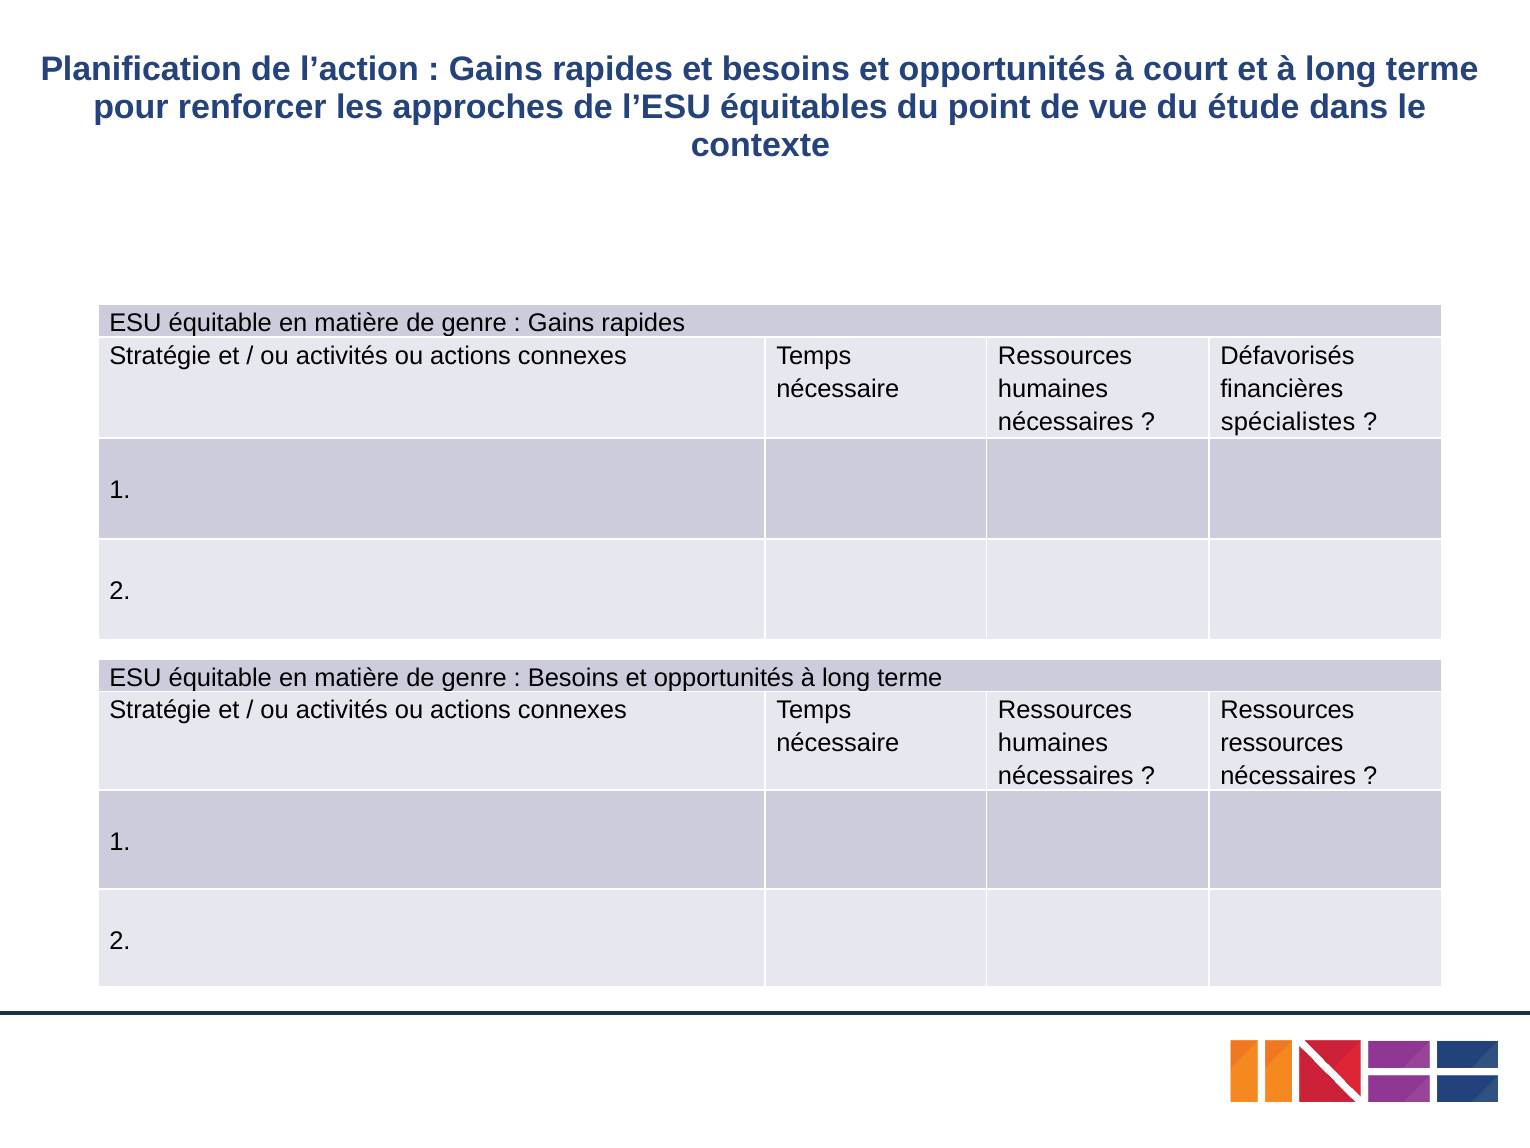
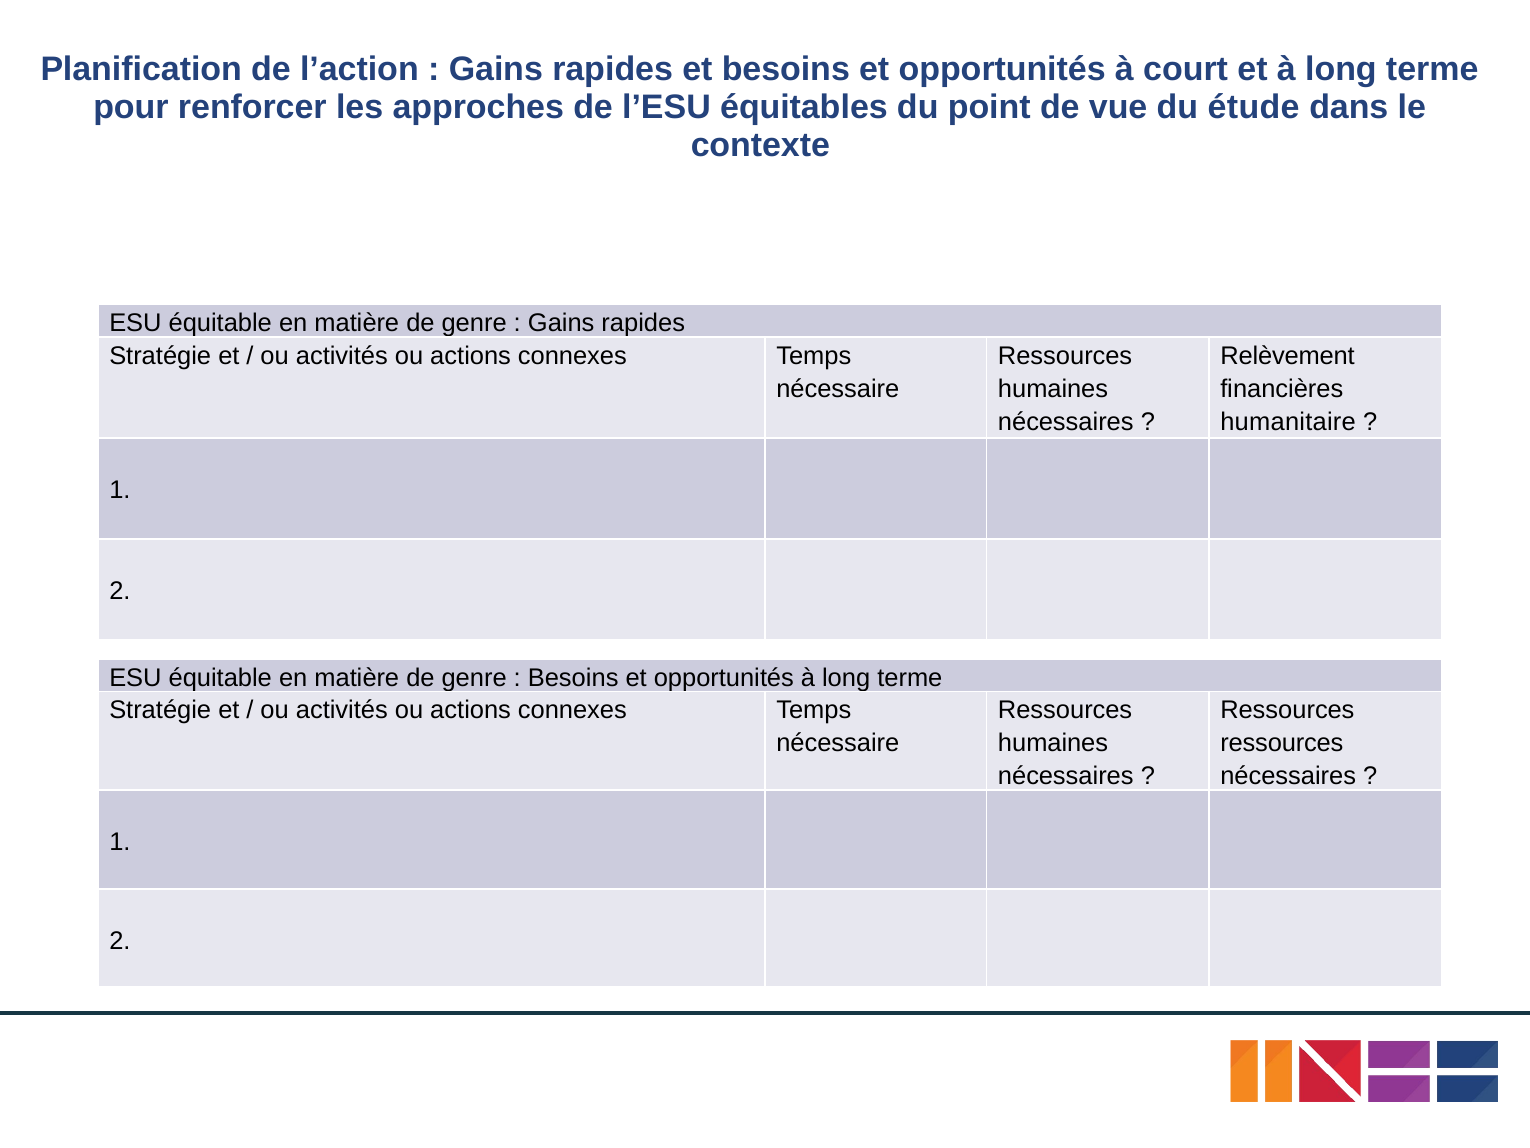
Défavorisés: Défavorisés -> Relèvement
spécialistes: spécialistes -> humanitaire
